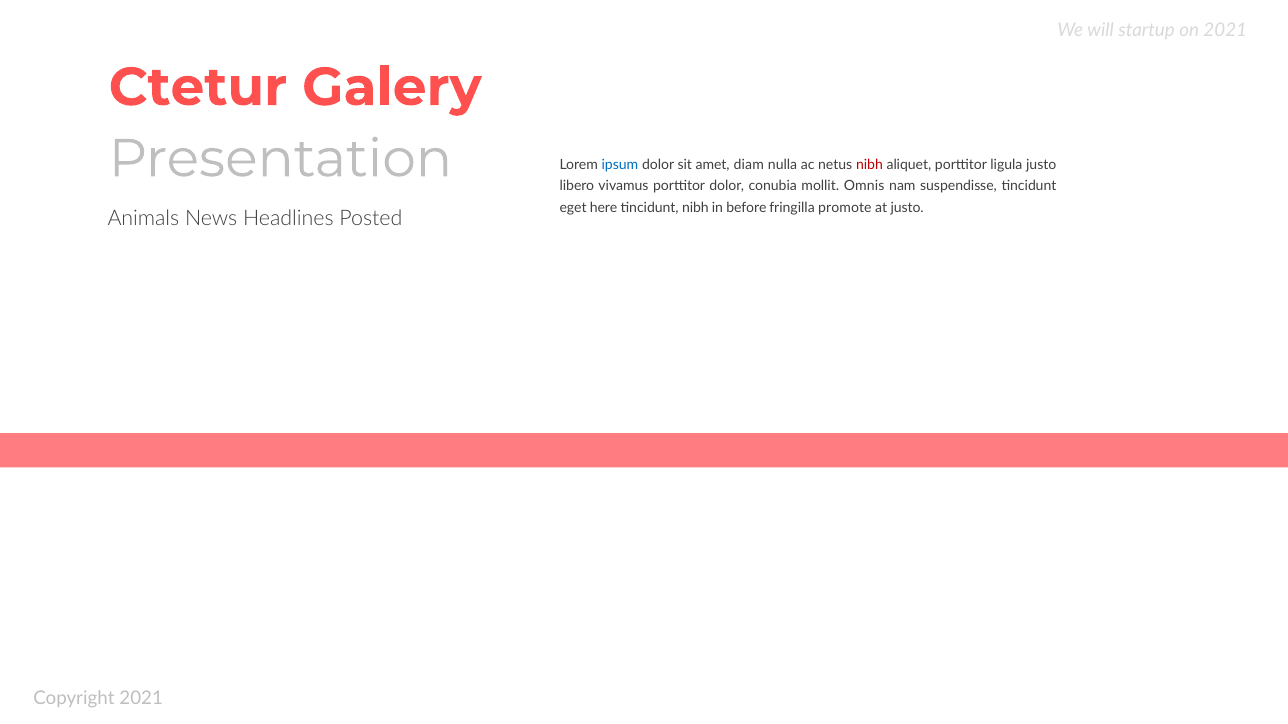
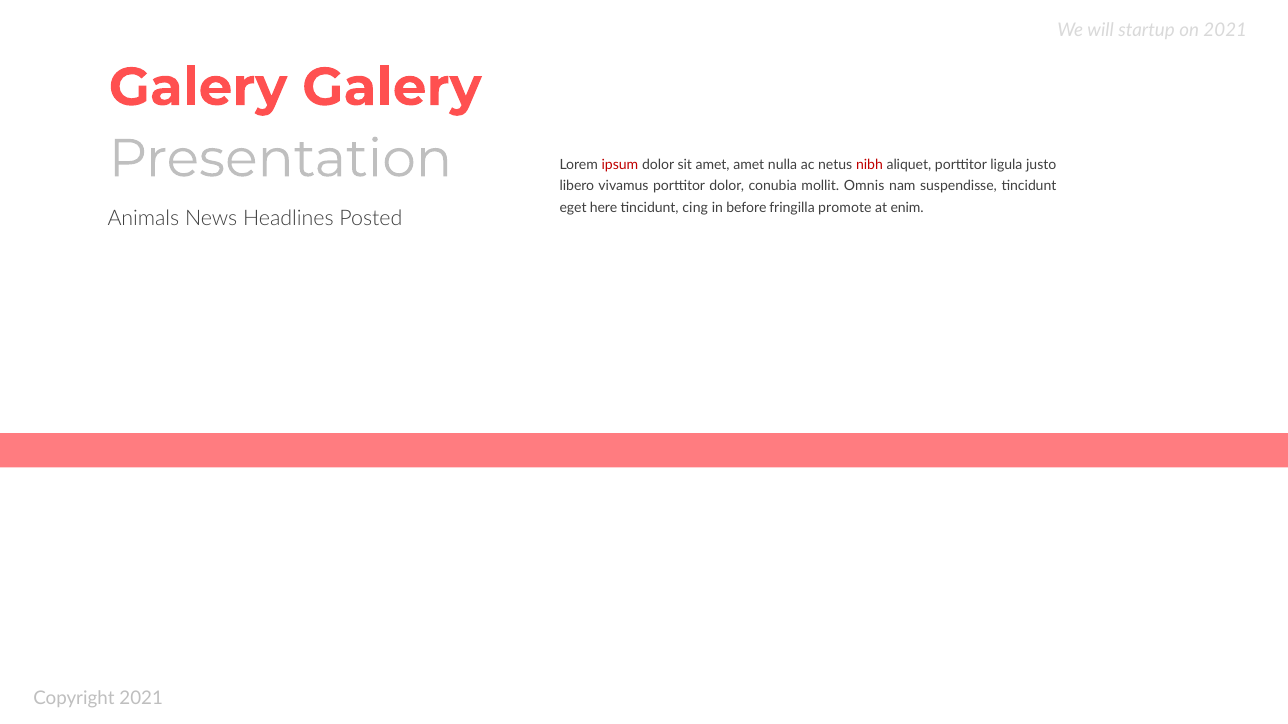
Ctetur at (198, 87): Ctetur -> Galery
ipsum colour: blue -> red
amet diam: diam -> amet
tincidunt nibh: nibh -> cing
at justo: justo -> enim
